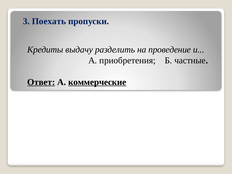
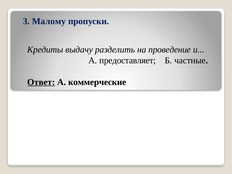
Поехать: Поехать -> Малому
приобретения: приобретения -> предоставляет
коммерческие underline: present -> none
